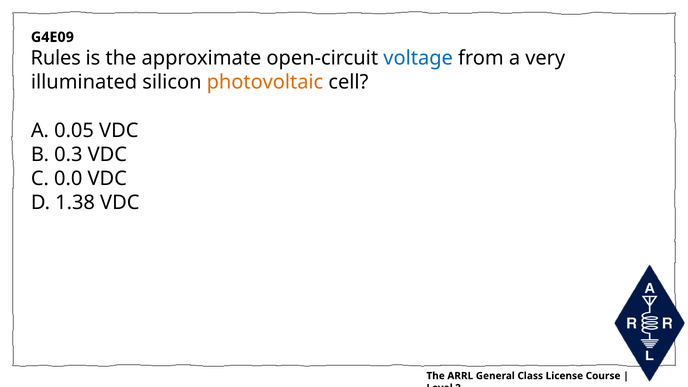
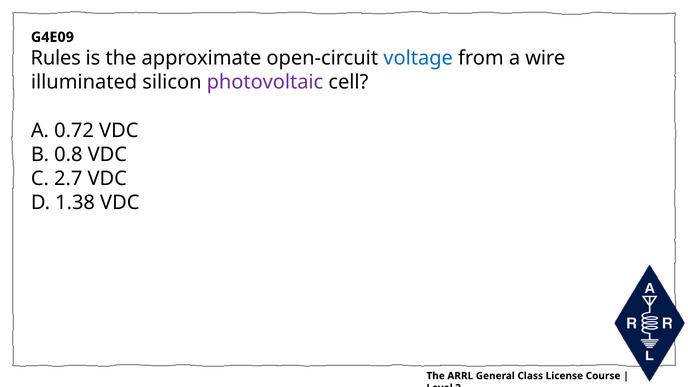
very: very -> wire
photovoltaic colour: orange -> purple
0.05: 0.05 -> 0.72
0.3: 0.3 -> 0.8
0.0: 0.0 -> 2.7
